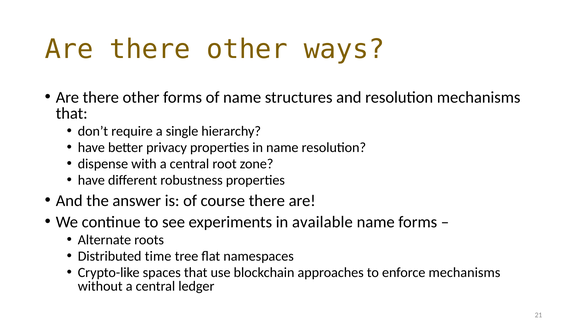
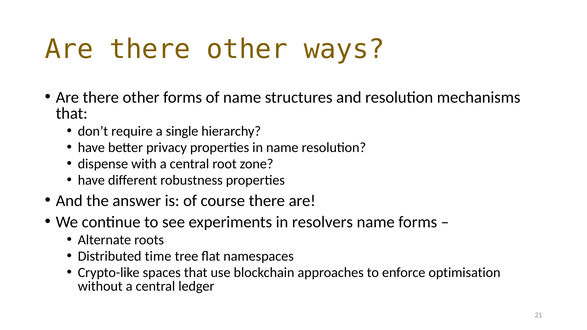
available: available -> resolvers
enforce mechanisms: mechanisms -> optimisation
